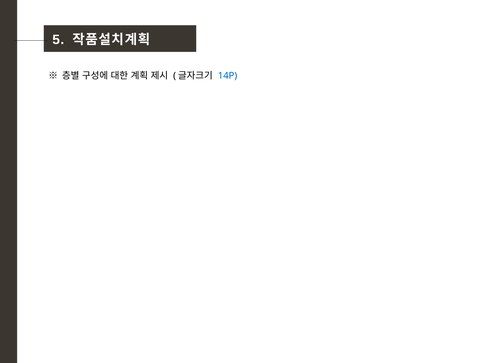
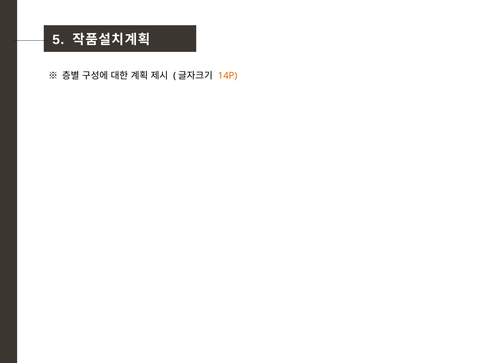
14P colour: blue -> orange
